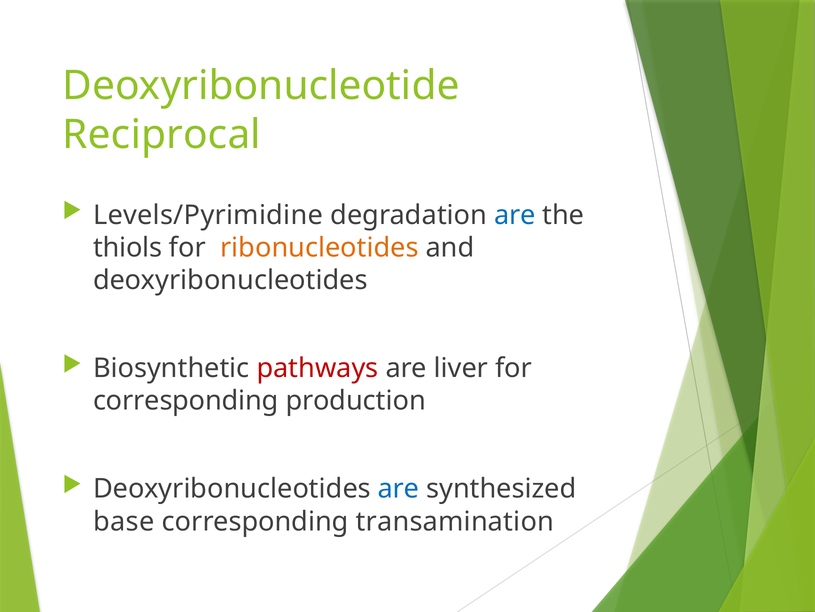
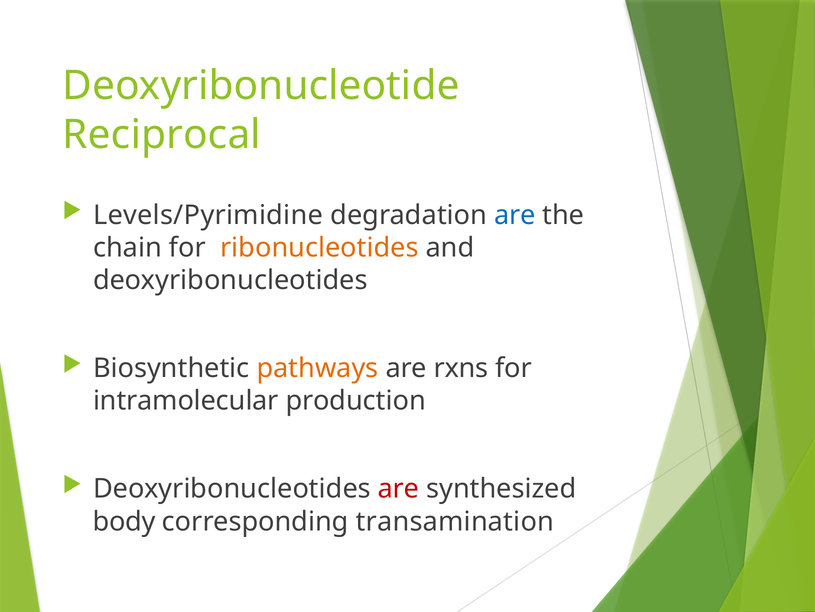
thiols: thiols -> chain
pathways colour: red -> orange
liver: liver -> rxns
corresponding at (186, 401): corresponding -> intramolecular
are at (399, 488) colour: blue -> red
base: base -> body
